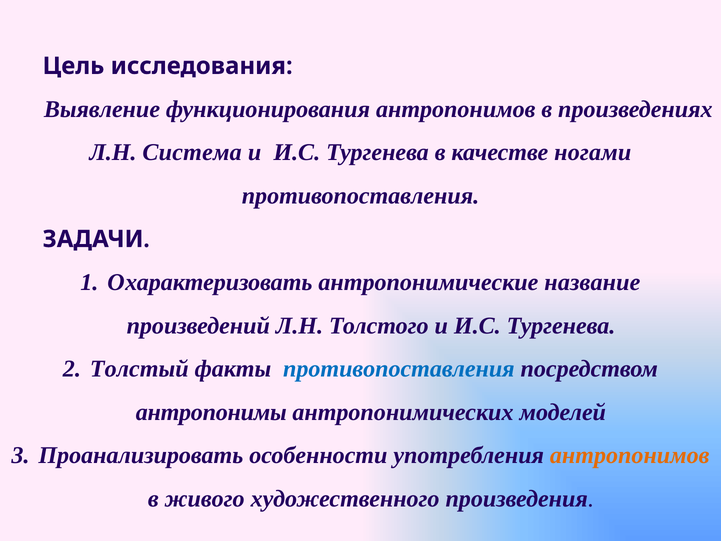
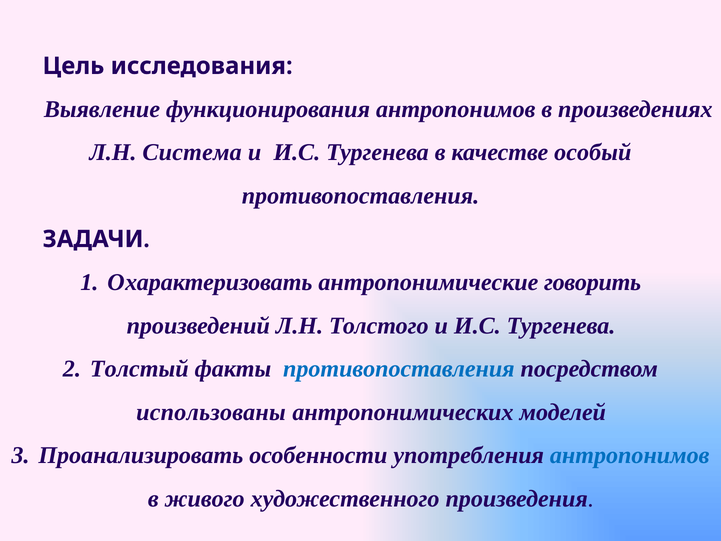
ногами: ногами -> особый
название: название -> говорить
антропонимы: антропонимы -> использованы
антропонимов at (630, 455) colour: orange -> blue
